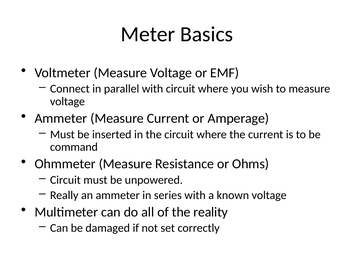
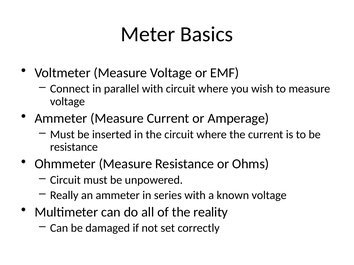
command at (74, 147): command -> resistance
